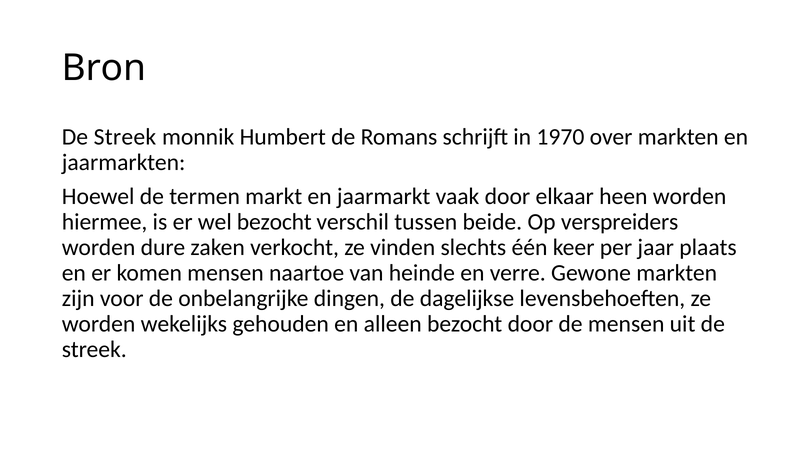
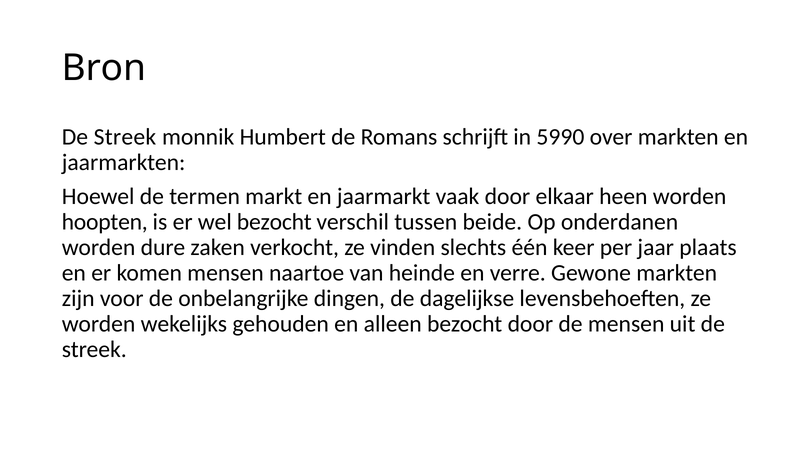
1970: 1970 -> 5990
hiermee: hiermee -> hoopten
verspreiders: verspreiders -> onderdanen
